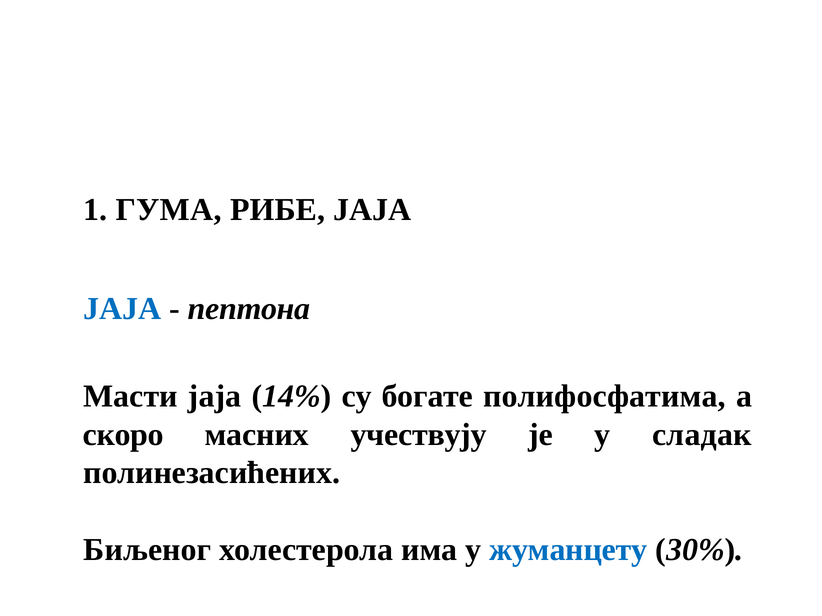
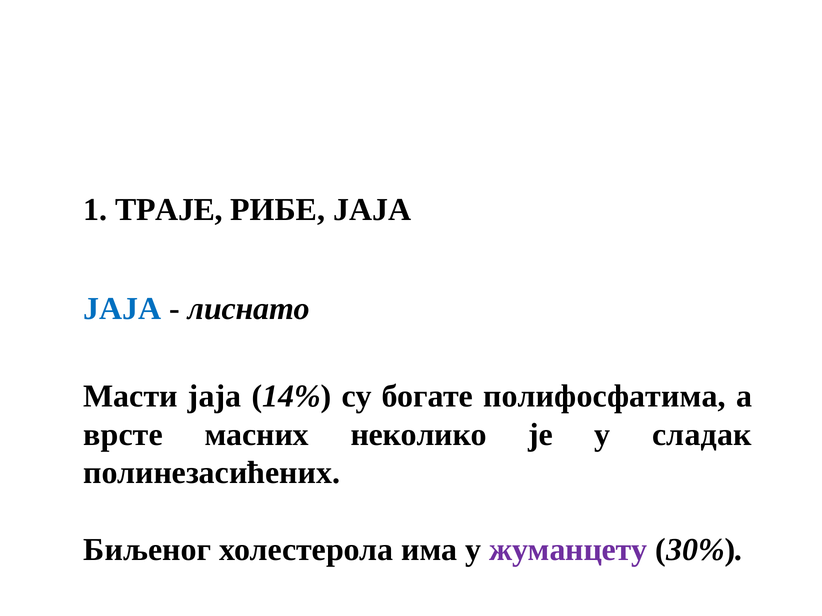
ГУМА: ГУМА -> ТРАЈЕ
пептона: пептона -> лиснато
скорo: скорo -> врсте
учествују: учествују -> неколико
жуманцету colour: blue -> purple
